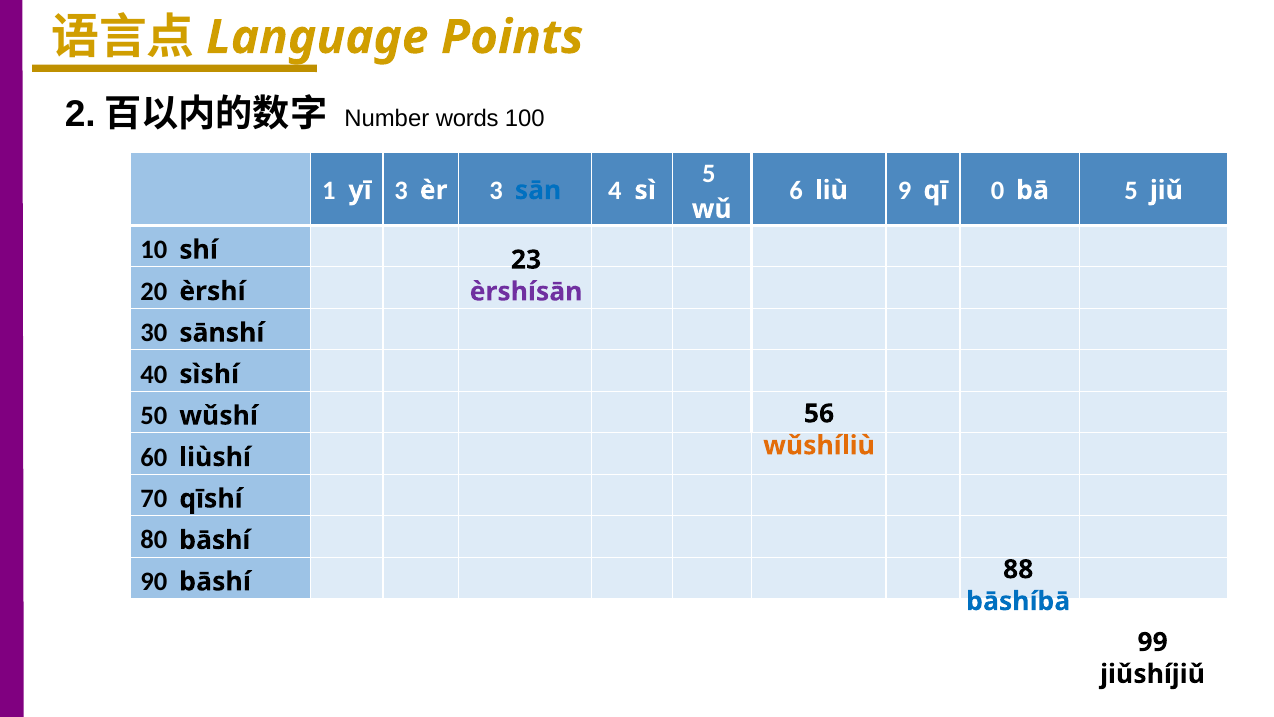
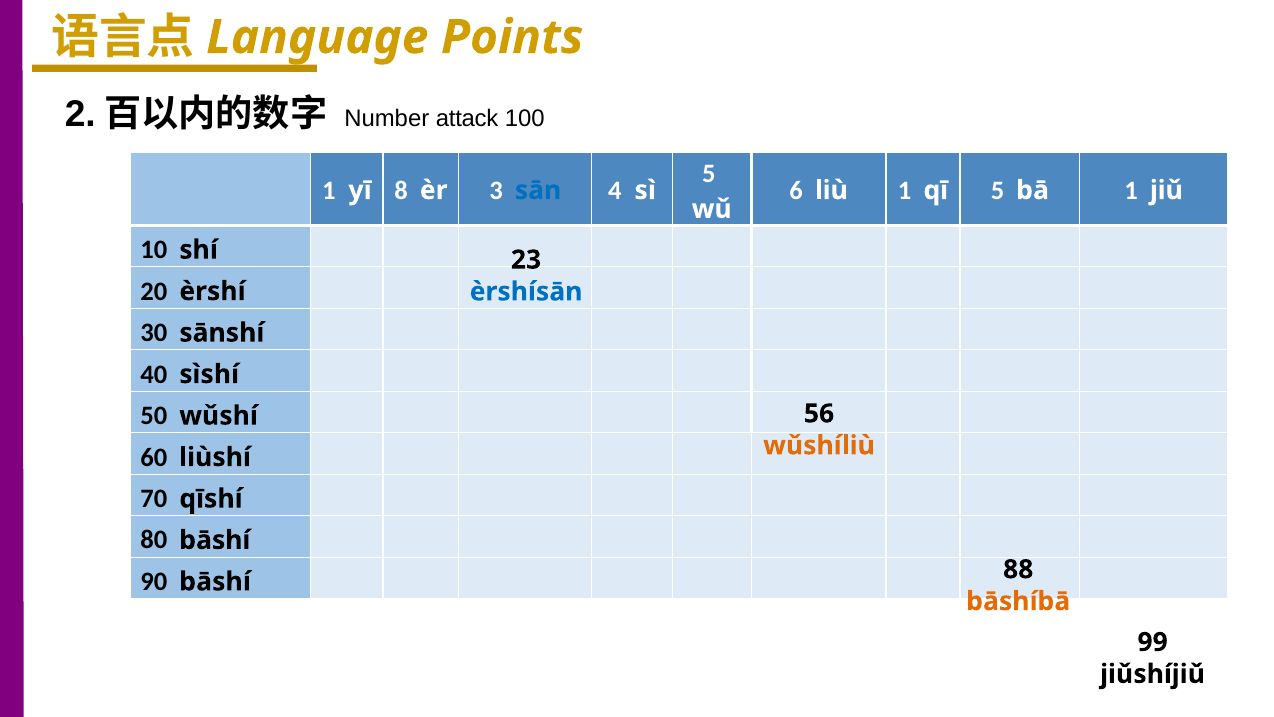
words: words -> attack
yī 3: 3 -> 8
liù 9: 9 -> 1
qī 0: 0 -> 5
bā 5: 5 -> 1
èrshísān colour: purple -> blue
bāshíbā colour: blue -> orange
